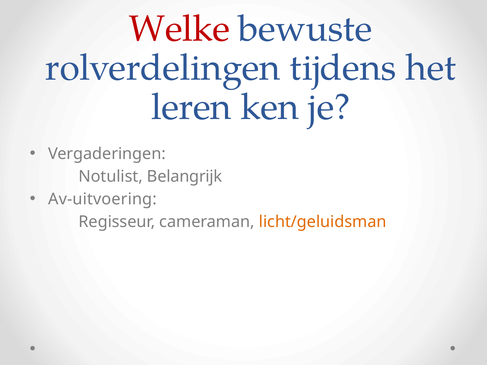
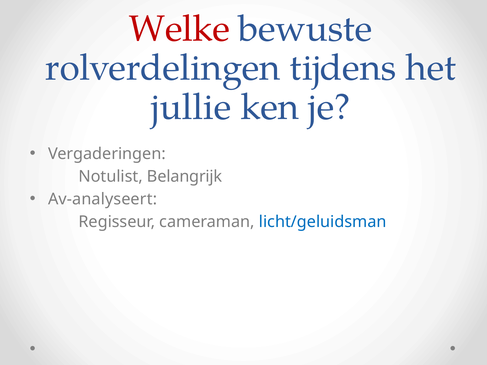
leren: leren -> jullie
Av-uitvoering: Av-uitvoering -> Av-analyseert
licht/geluidsman colour: orange -> blue
